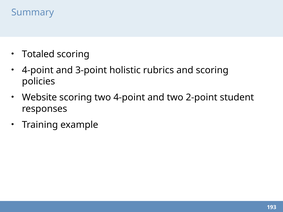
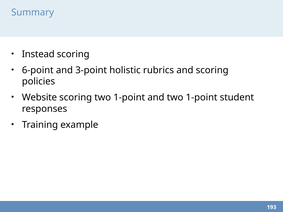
Totaled: Totaled -> Instead
4-point at (38, 70): 4-point -> 6-point
scoring two 4-point: 4-point -> 1-point
and two 2-point: 2-point -> 1-point
